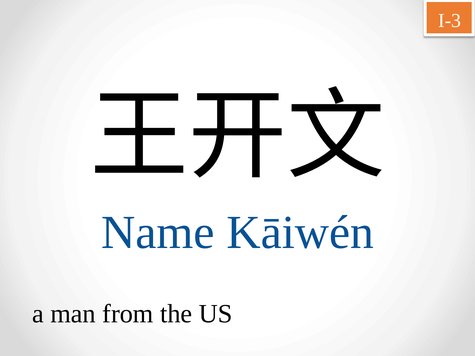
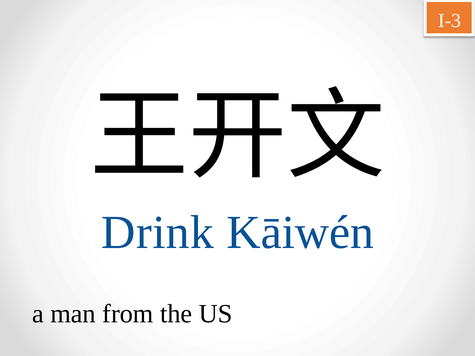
Name: Name -> Drink
